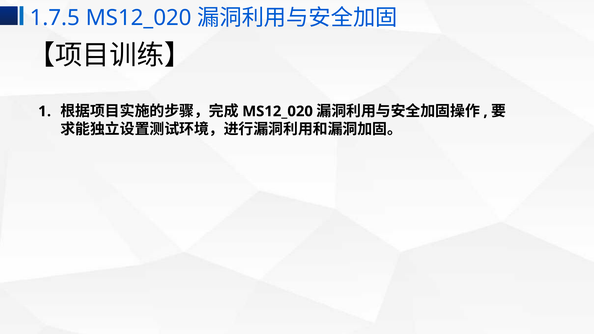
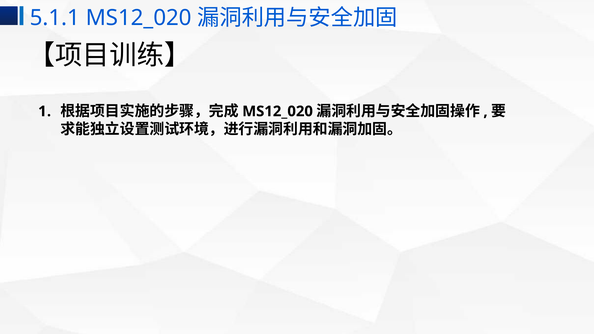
1.7.5: 1.7.5 -> 5.1.1
